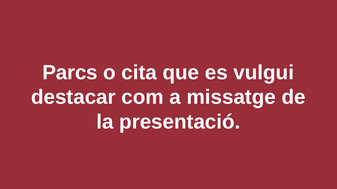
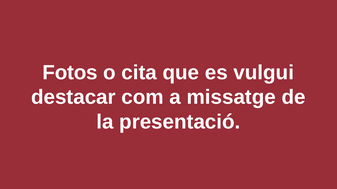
Parcs: Parcs -> Fotos
